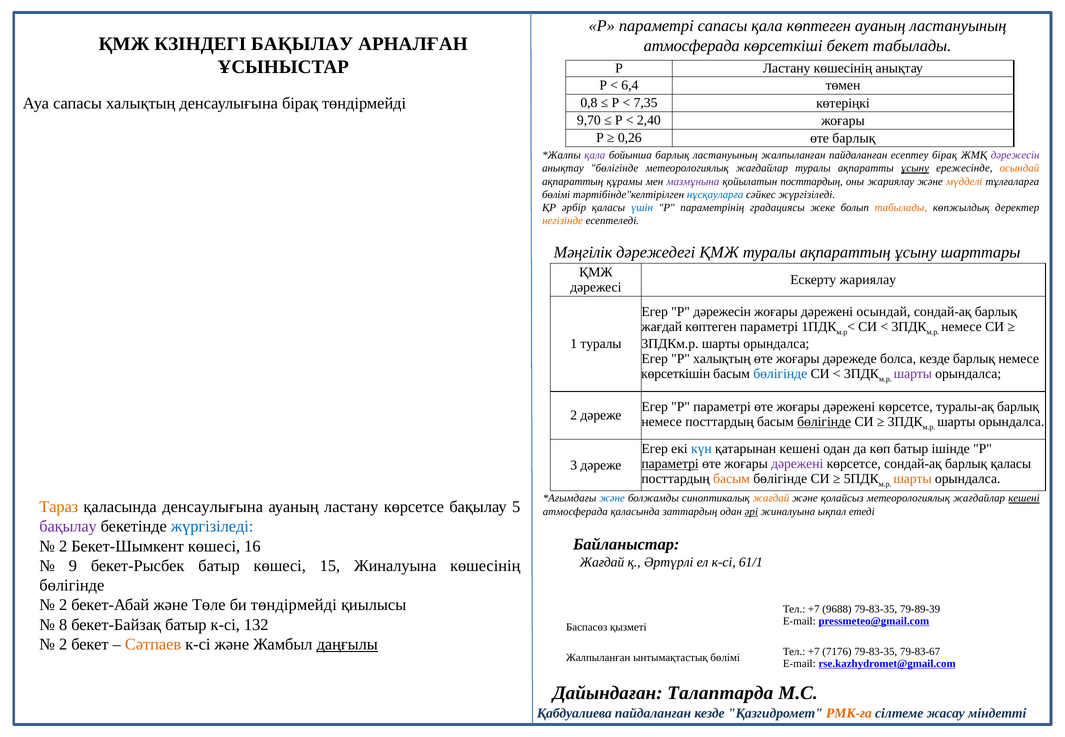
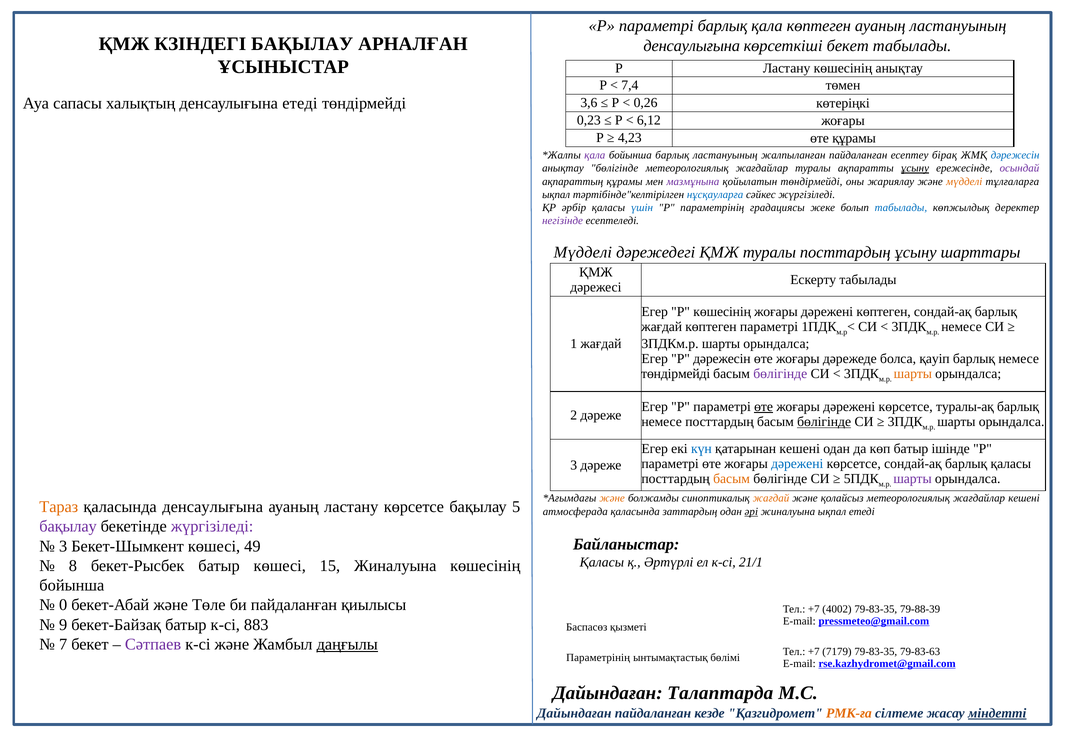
параметрі сапасы: сапасы -> барлық
атмосферада at (692, 46): атмосферада -> денсаулығына
6,4: 6,4 -> 7,4
денсаулығына бірақ: бірақ -> етеді
0,8: 0,8 -> 3,6
7,35: 7,35 -> 0,26
9,70: 9,70 -> 0,23
2,40: 2,40 -> 6,12
0,26: 0,26 -> 4,23
өте барлық: барлық -> құрамы
дәрежесін at (1015, 155) colour: purple -> blue
осындай at (1019, 168) colour: orange -> purple
қойылатын посттардың: посттардың -> төндірмейді
бөлімі at (556, 195): бөлімі -> ықпал
табылады at (901, 208) colour: orange -> blue
негізінде colour: orange -> purple
Мәңгілік at (583, 252): Мәңгілік -> Мүдделі
туралы ақпараттың: ақпараттың -> посттардың
Ескерту жариялау: жариялау -> табылады
Р дәрежесін: дәрежесін -> көшесінің
дәрежені осындай: осындай -> көптеген
1 туралы: туралы -> жағдай
P халықтың: халықтың -> дәрежесін
болса кезде: кезде -> қауіп
көрсеткішін at (676, 374): көрсеткішін -> төндірмейді
бөлігінде at (780, 374) colour: blue -> purple
шарты at (913, 374) colour: purple -> orange
өте at (764, 407) underline: none -> present
параметрі at (670, 464) underline: present -> none
дәрежені at (797, 464) colour: purple -> blue
шарты at (913, 479) colour: orange -> purple
және at (612, 499) colour: blue -> orange
кешені at (1024, 499) underline: present -> none
жүргізіледі at (212, 527) colour: blue -> purple
2 at (63, 546): 2 -> 3
16: 16 -> 49
Жағдай at (602, 562): Жағдай -> Қаласы
61/1: 61/1 -> 21/1
9: 9 -> 8
бөлігінде at (72, 586): бөлігінде -> бойынша
2 at (63, 605): 2 -> 0
би төндірмейді: төндірмейді -> пайдаланған
9688: 9688 -> 4002
79-89-39: 79-89-39 -> 79-88-39
8: 8 -> 9
132: 132 -> 883
2 at (63, 645): 2 -> 7
Сәтпаев colour: orange -> purple
7176: 7176 -> 7179
79-83-67: 79-83-67 -> 79-83-63
Жалпыланған at (598, 658): Жалпыланған -> Параметрінің
Қабдуалиева at (574, 713): Қабдуалиева -> Дайындаған
міндетті underline: none -> present
